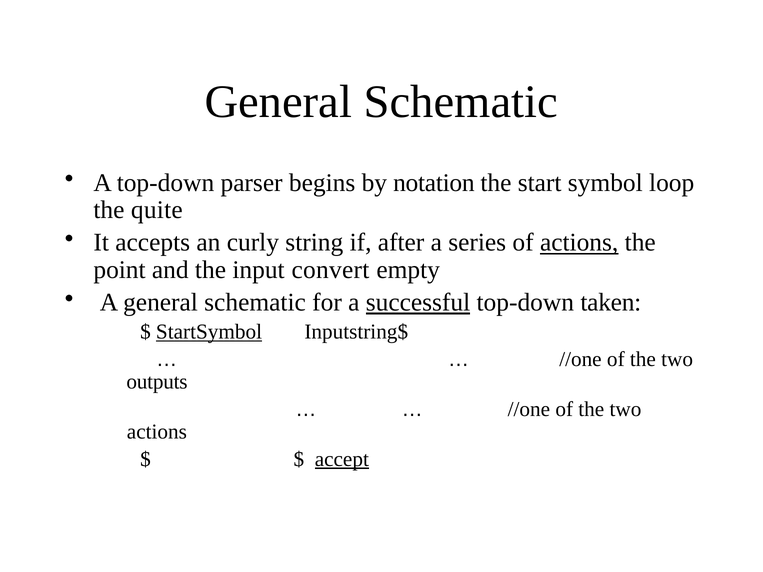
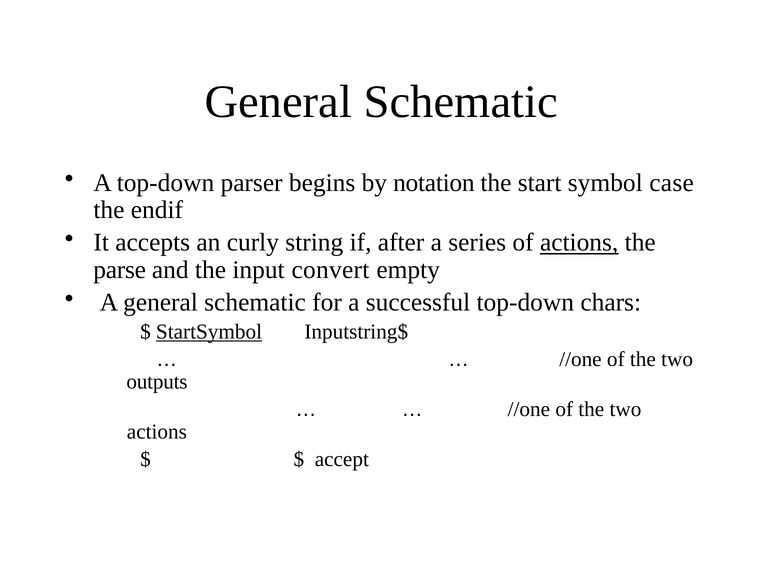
loop: loop -> case
quite: quite -> endif
point: point -> parse
successful underline: present -> none
taken: taken -> chars
accept underline: present -> none
